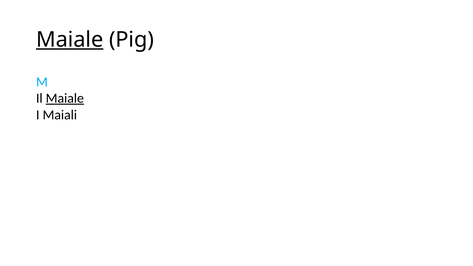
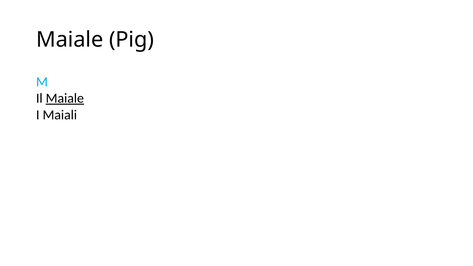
Maiale at (70, 40) underline: present -> none
